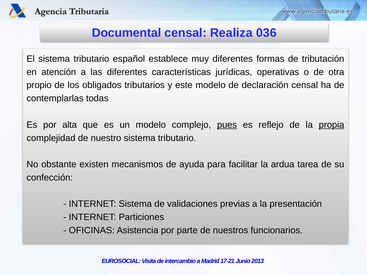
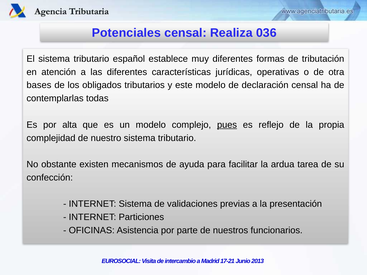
Documental: Documental -> Potenciales
propio: propio -> bases
propia underline: present -> none
